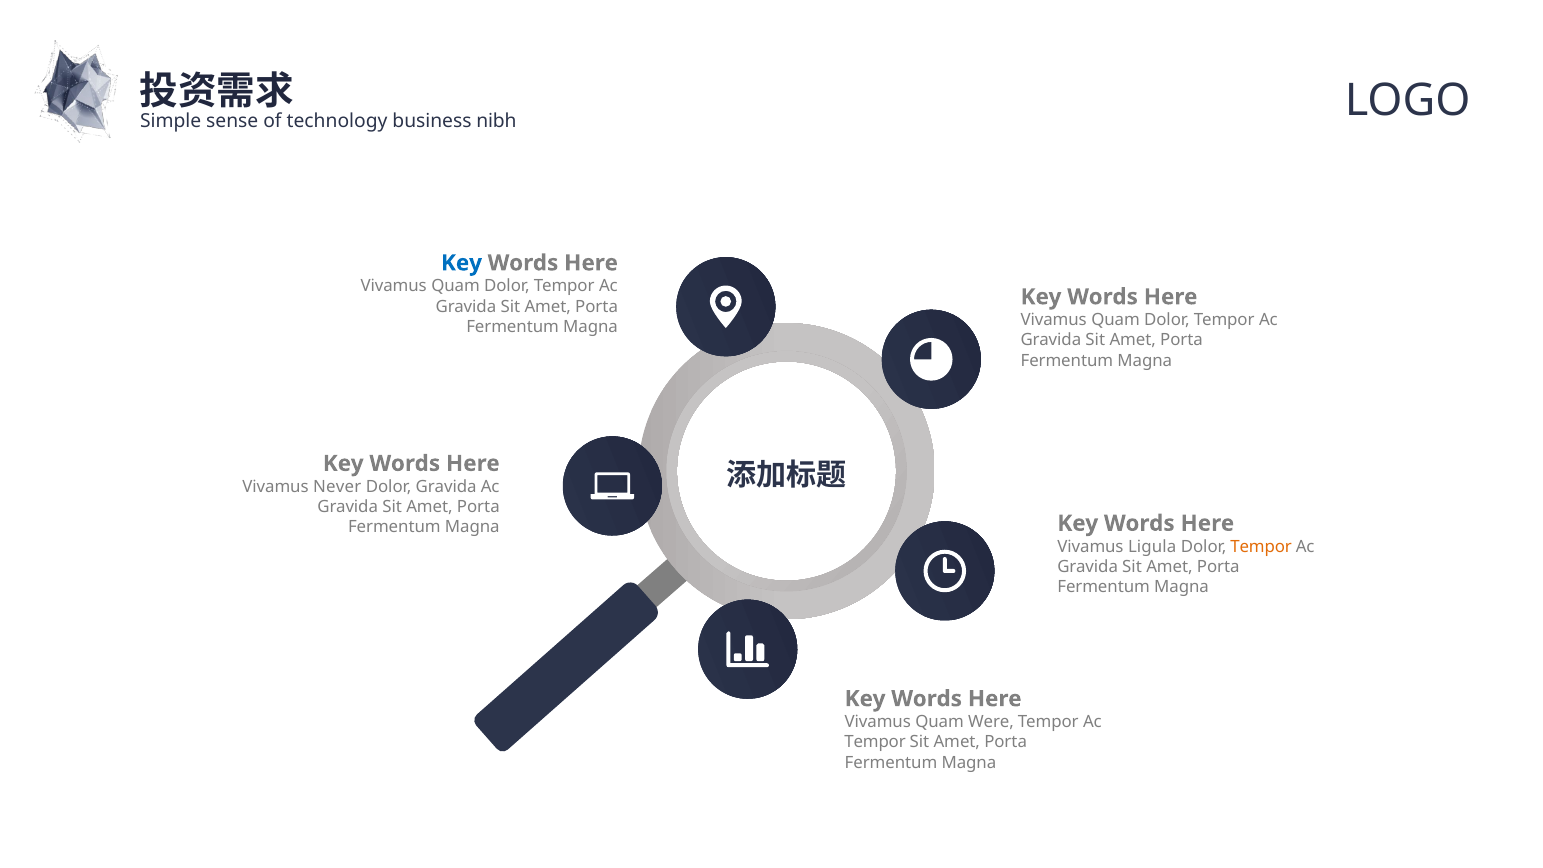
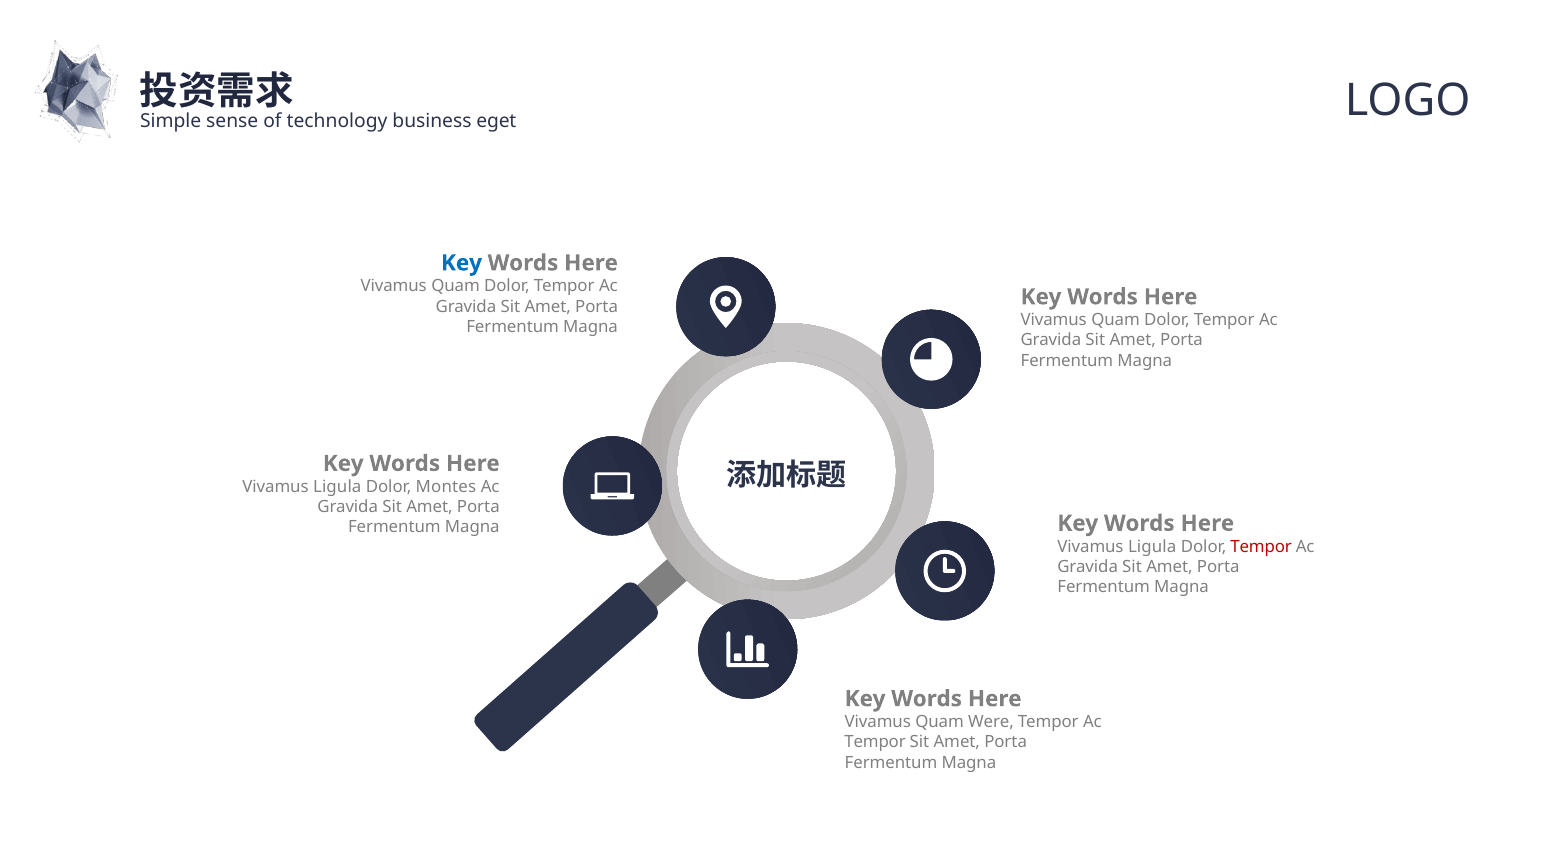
nibh: nibh -> eget
Never at (337, 487): Never -> Ligula
Dolor Gravida: Gravida -> Montes
Tempor at (1261, 547) colour: orange -> red
